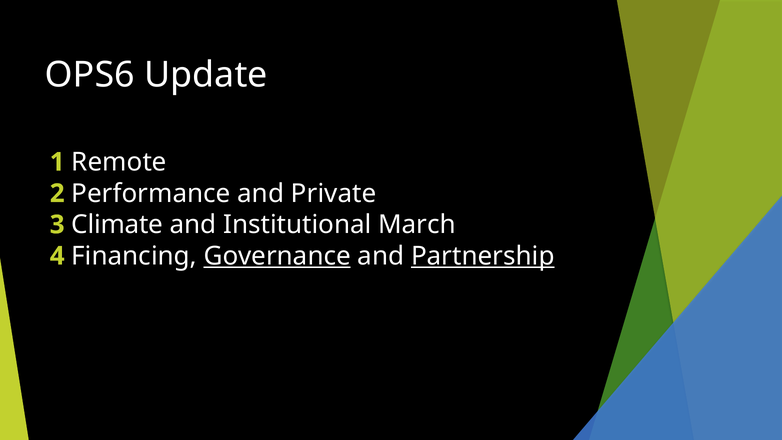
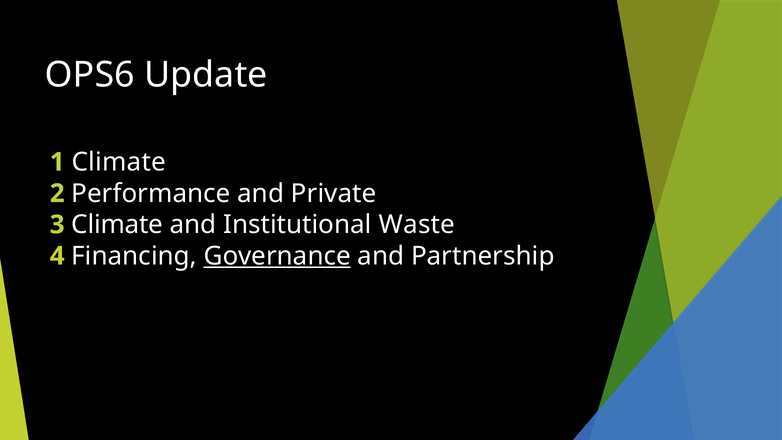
1 Remote: Remote -> Climate
March: March -> Waste
Partnership underline: present -> none
